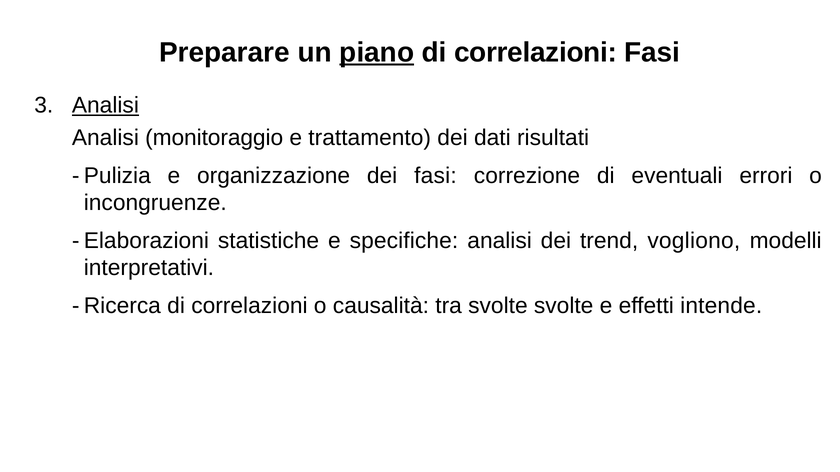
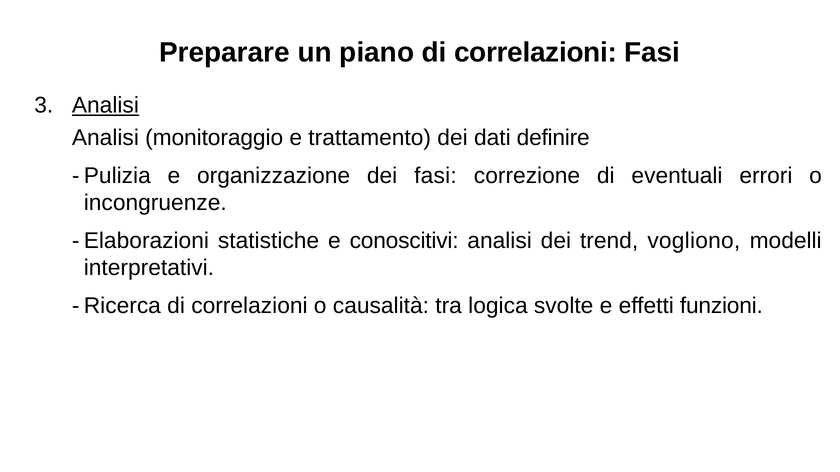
piano underline: present -> none
risultati: risultati -> definire
specifiche: specifiche -> conoscitivi
tra svolte: svolte -> logica
intende: intende -> funzioni
